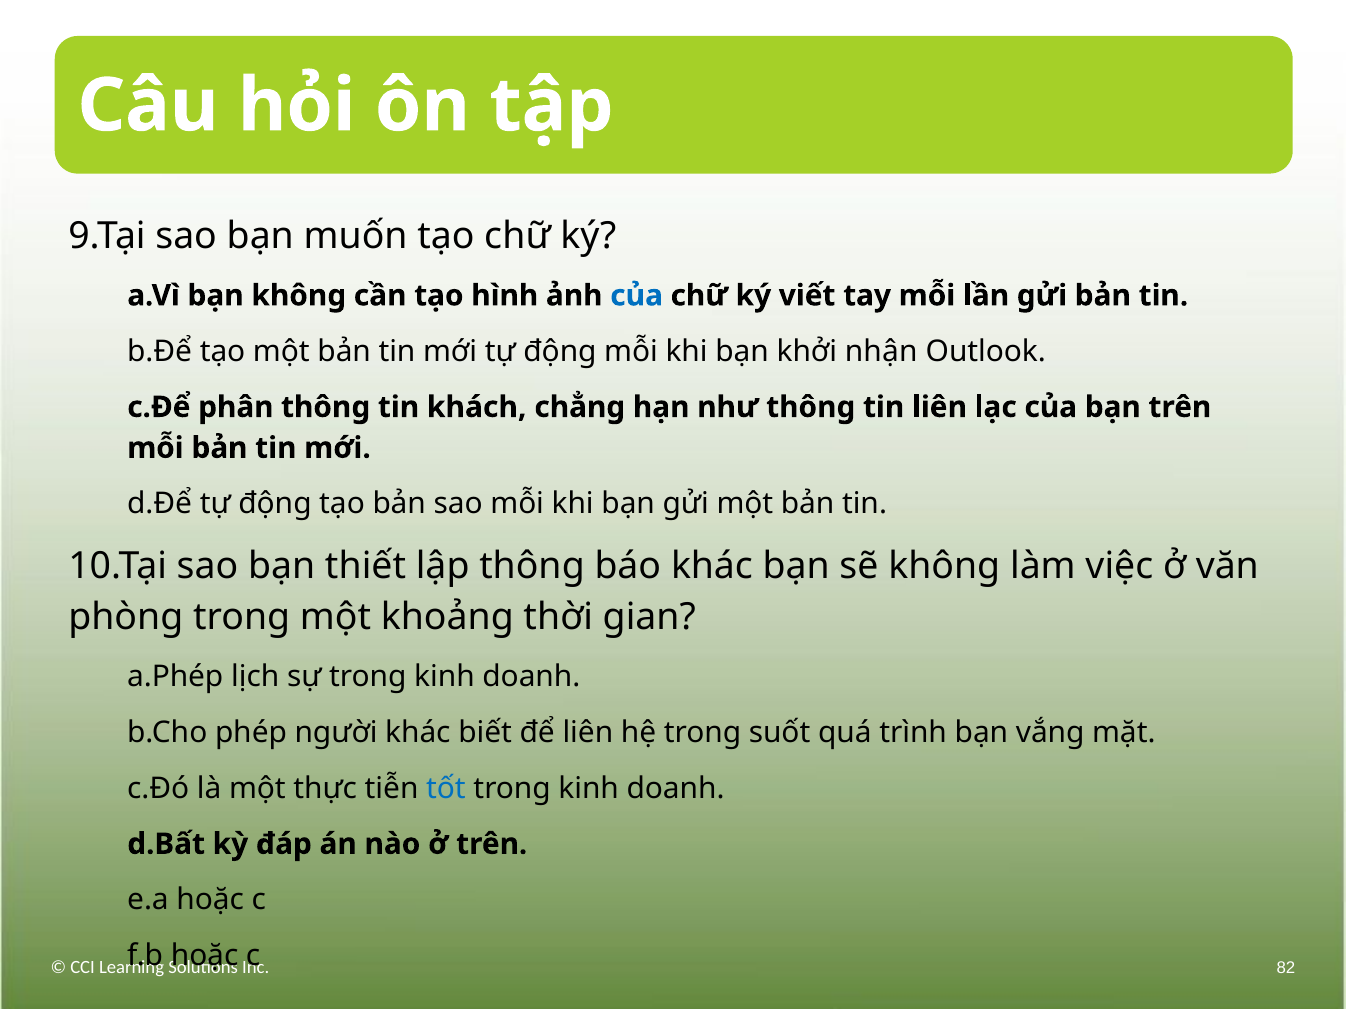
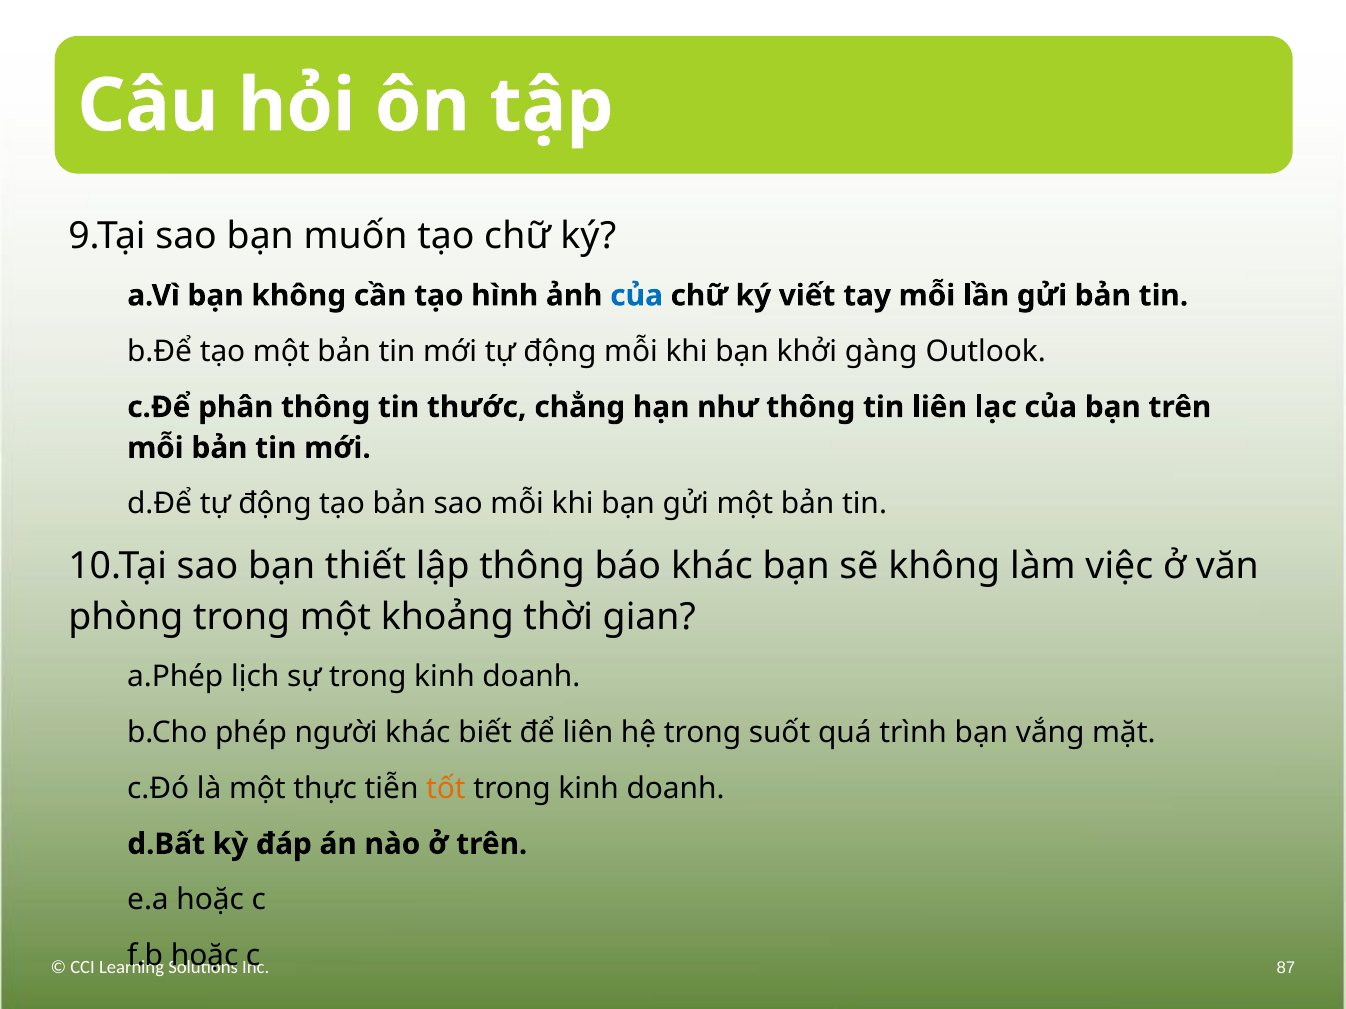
nhận: nhận -> gàng
khách: khách -> thước
tốt colour: blue -> orange
82: 82 -> 87
